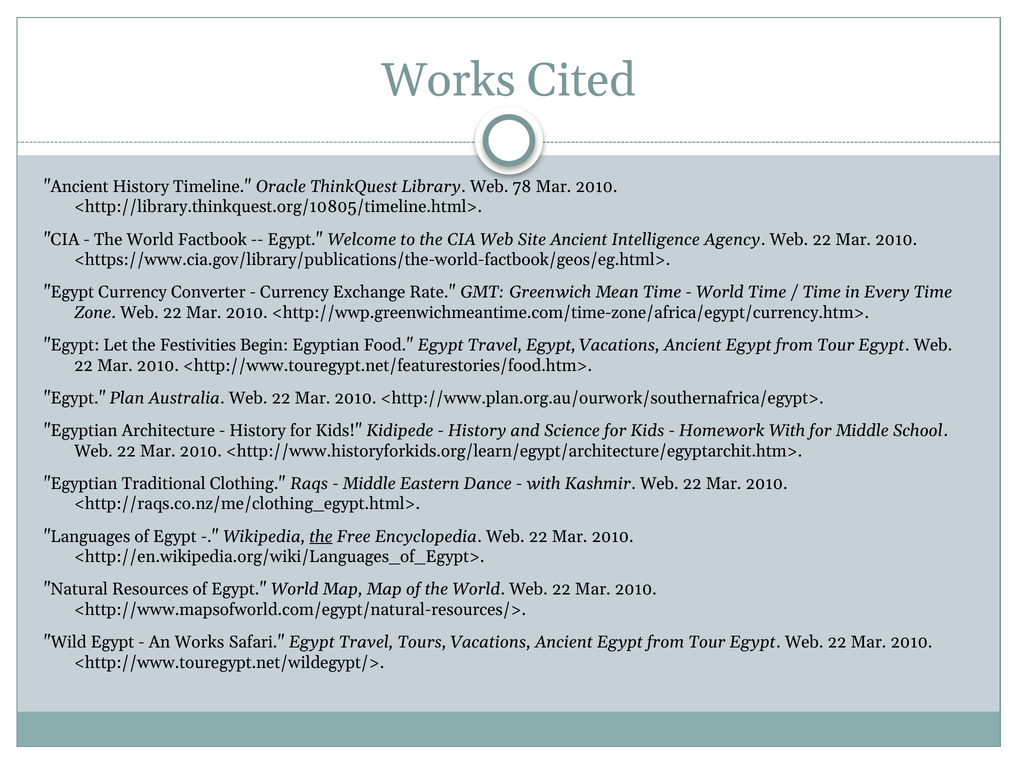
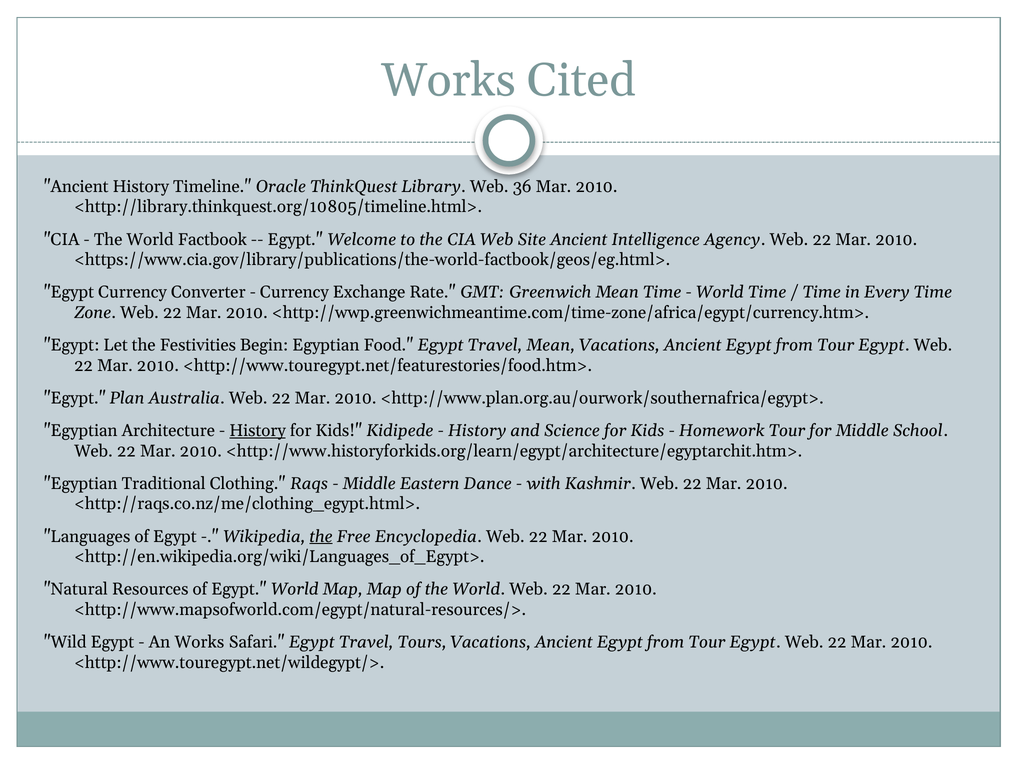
78: 78 -> 36
Travel Egypt: Egypt -> Mean
History at (258, 430) underline: none -> present
Homework With: With -> Tour
